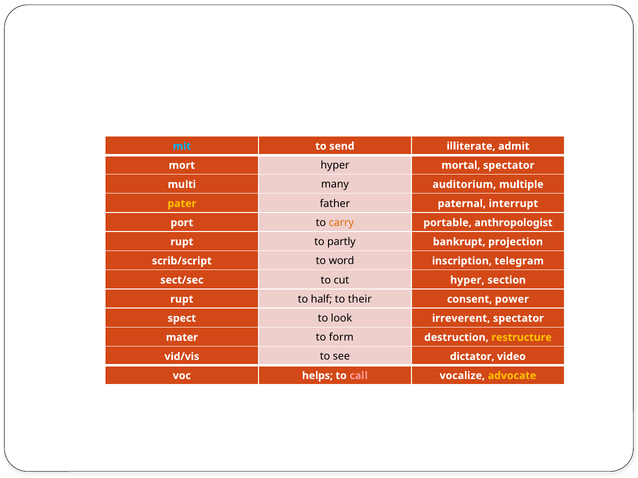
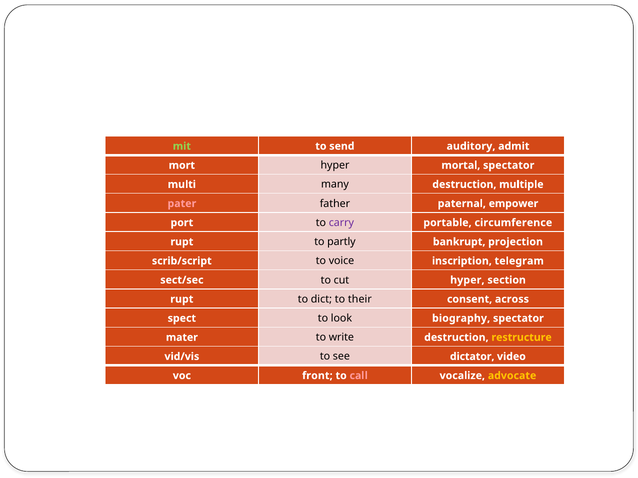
mit colour: light blue -> light green
illiterate: illiterate -> auditory
many auditorium: auditorium -> destruction
pater colour: yellow -> pink
interrupt: interrupt -> empower
carry colour: orange -> purple
anthropologist: anthropologist -> circumference
word: word -> voice
half: half -> dict
power: power -> across
irreverent: irreverent -> biography
form: form -> write
helps: helps -> front
